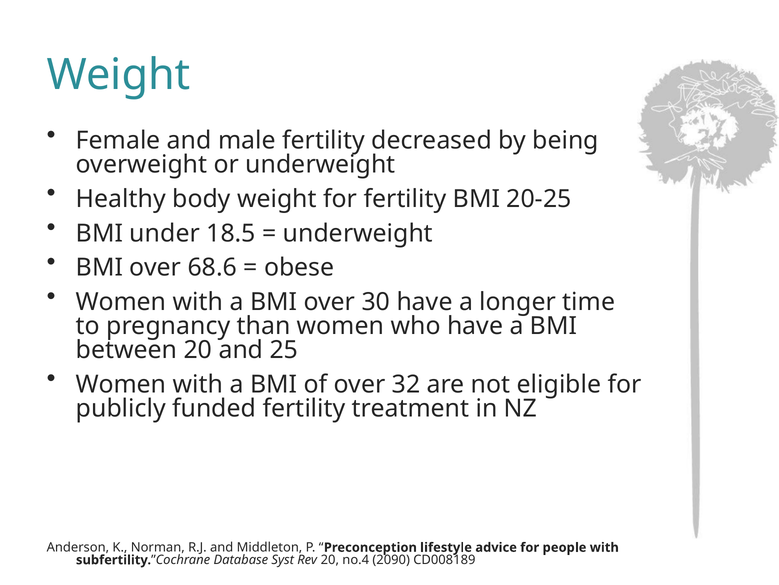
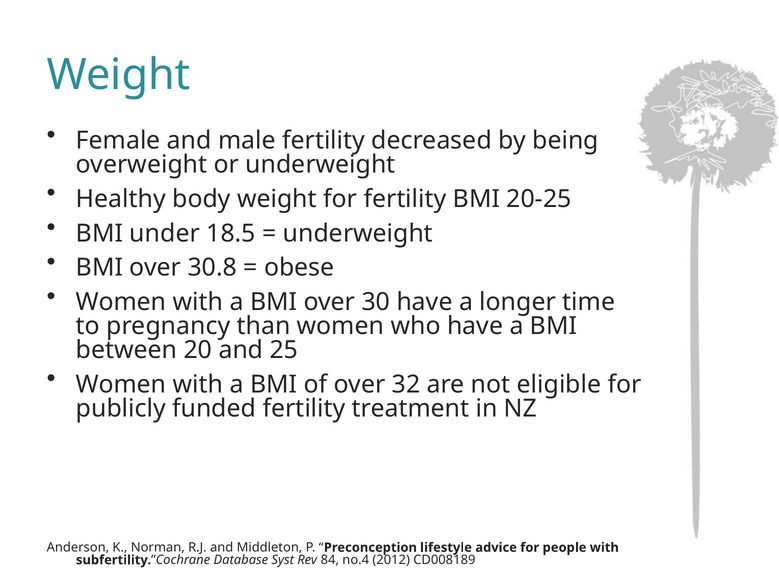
68.6: 68.6 -> 30.8
Rev 20: 20 -> 84
2090: 2090 -> 2012
